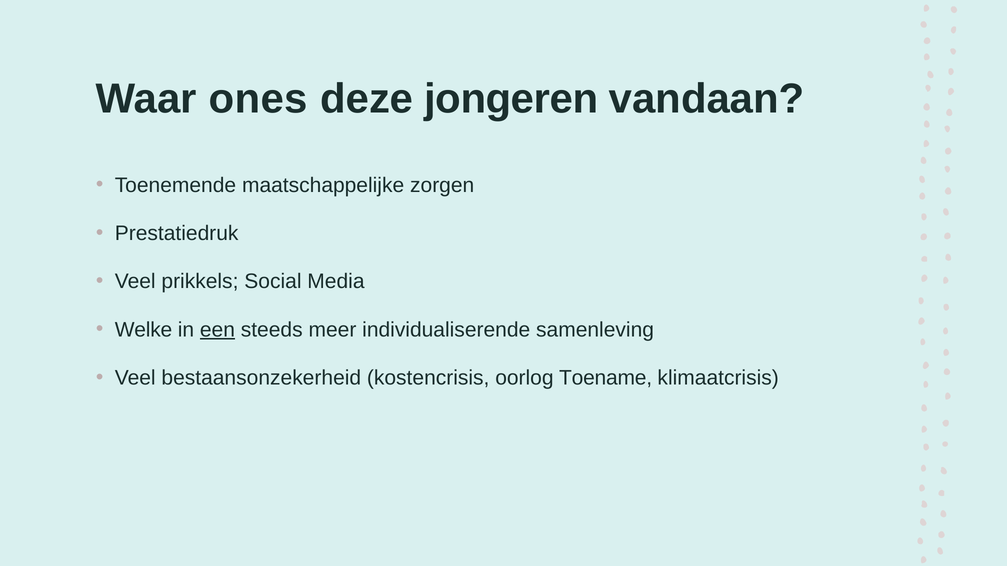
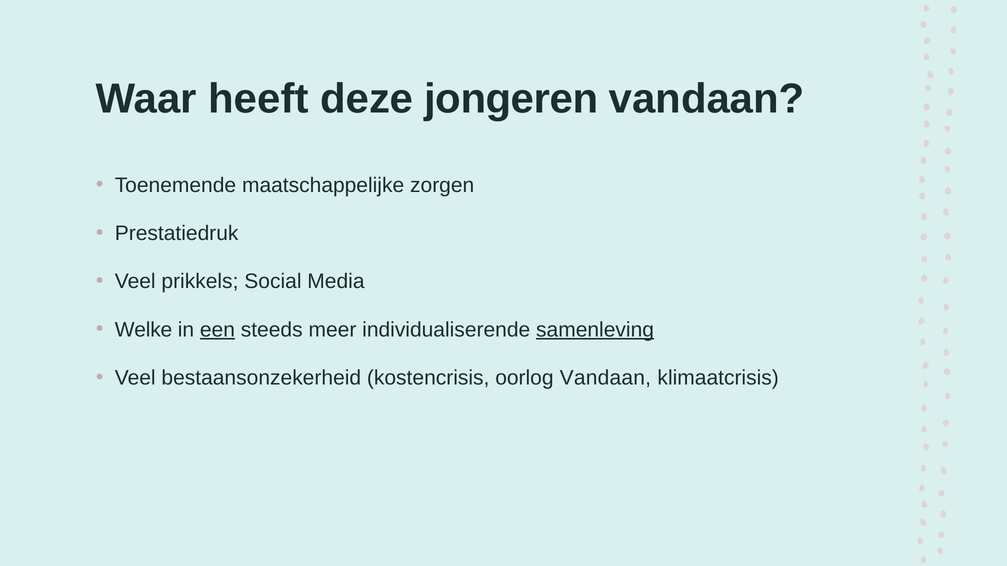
ones: ones -> heeft
samenleving underline: none -> present
oorlog Toename: Toename -> Vandaan
